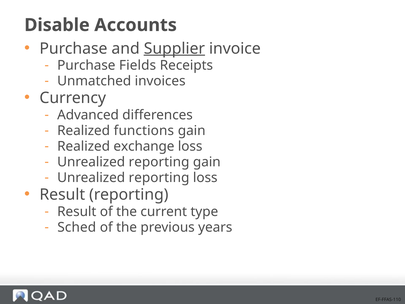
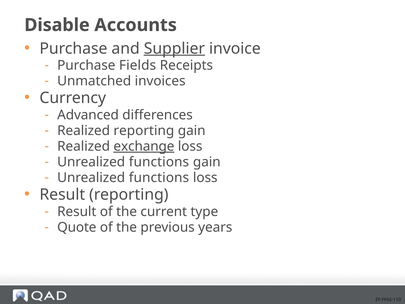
Realized functions: functions -> reporting
exchange underline: none -> present
reporting at (159, 162): reporting -> functions
reporting at (159, 177): reporting -> functions
Sched: Sched -> Quote
